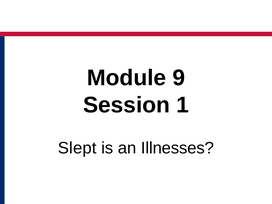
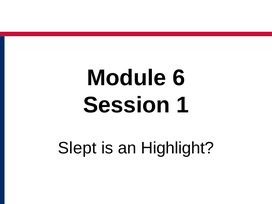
9: 9 -> 6
Illnesses: Illnesses -> Highlight
